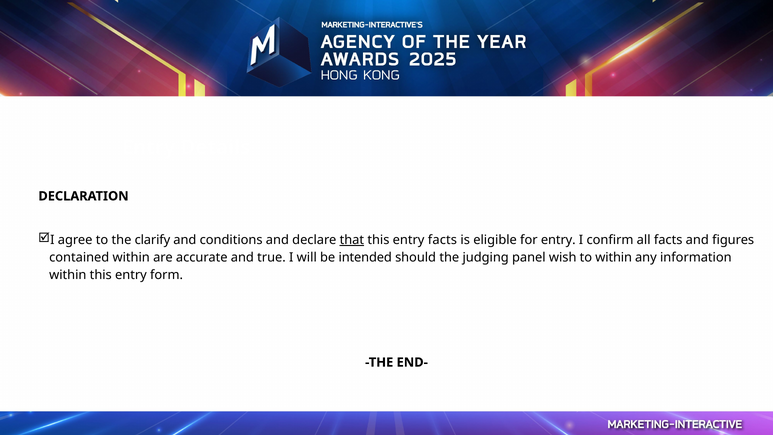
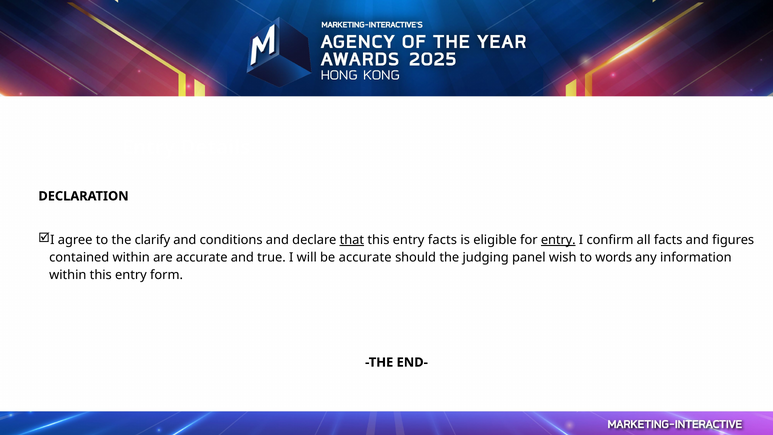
entry at (558, 240) underline: none -> present
be intended: intended -> accurate
to within: within -> words
